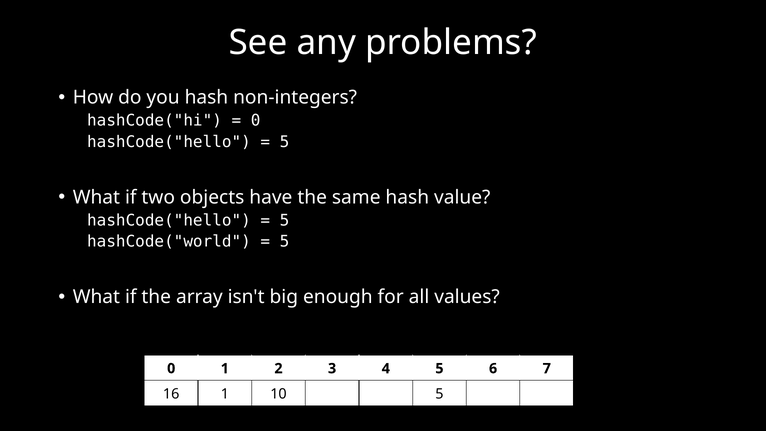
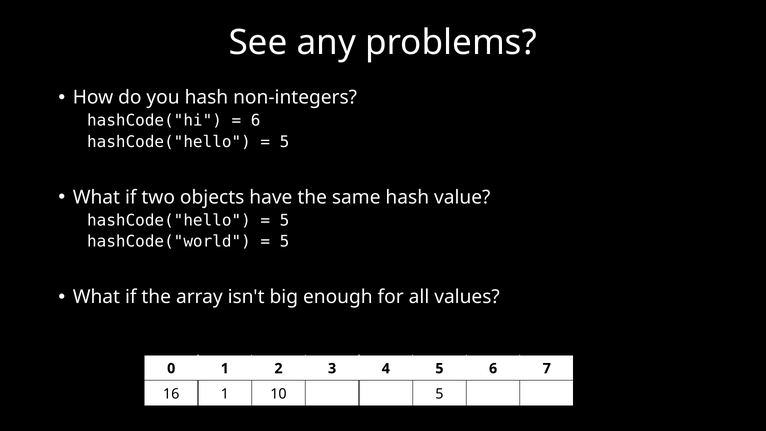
0 at (256, 120): 0 -> 6
